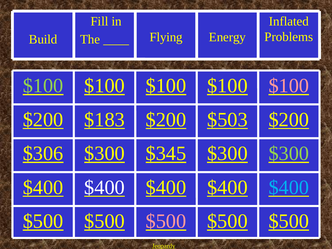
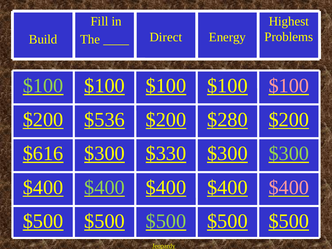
Inflated: Inflated -> Highest
Flying: Flying -> Direct
$183: $183 -> $536
$503: $503 -> $280
$306: $306 -> $616
$345: $345 -> $330
$400 at (105, 187) colour: white -> light green
$400 at (289, 187) colour: light blue -> pink
$500 at (166, 221) colour: pink -> light green
